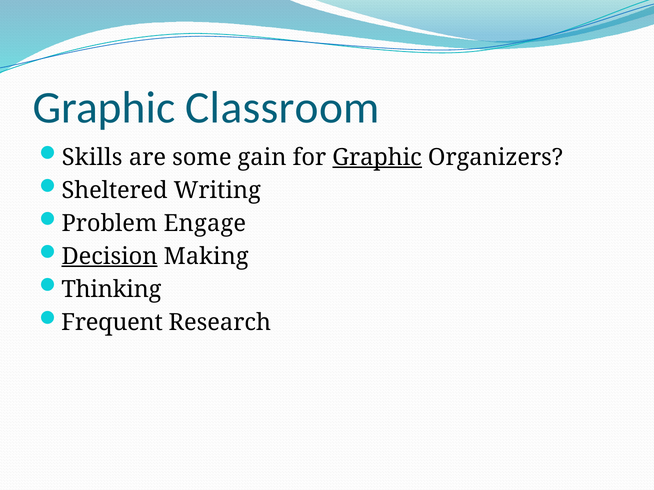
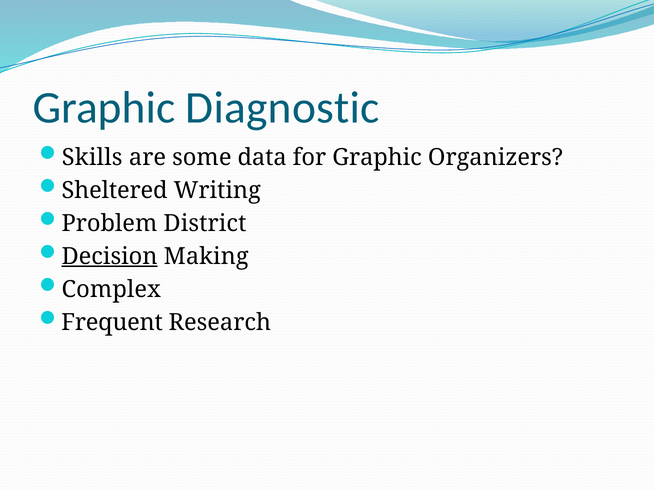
Classroom: Classroom -> Diagnostic
gain: gain -> data
Graphic at (377, 157) underline: present -> none
Engage: Engage -> District
Thinking: Thinking -> Complex
